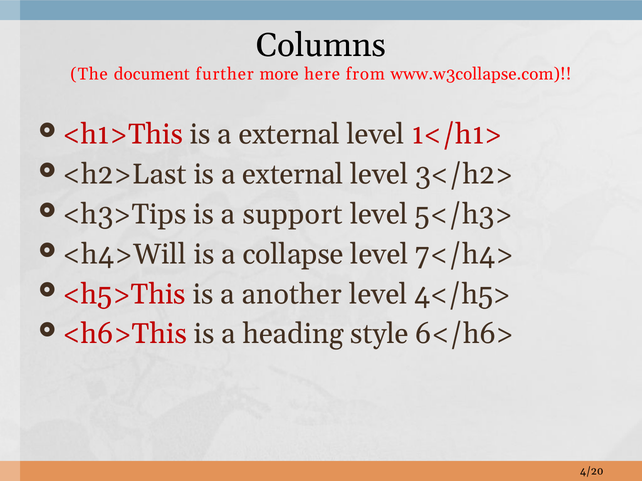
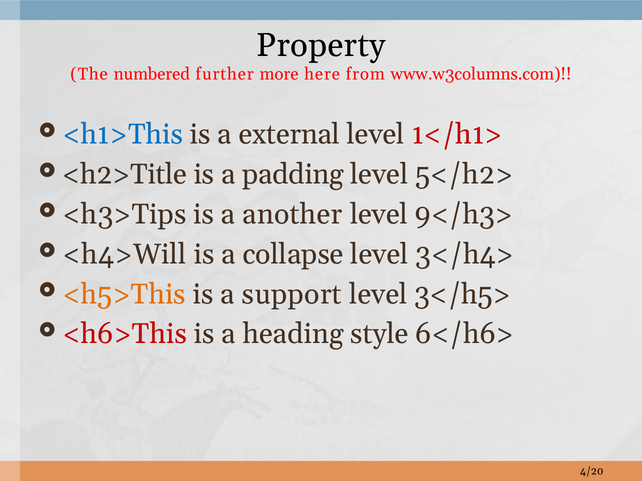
Columns: Columns -> Property
document: document -> numbered
www.w3collapse.com: www.w3collapse.com -> www.w3columns.com
<h1>This colour: red -> blue
<h2>Last: <h2>Last -> <h2>Title
external at (293, 175): external -> padding
3</h2>: 3</h2> -> 5</h2>
support: support -> another
5</h3>: 5</h3> -> 9</h3>
7</h4>: 7</h4> -> 3</h4>
<h5>This colour: red -> orange
another: another -> support
4</h5>: 4</h5> -> 3</h5>
